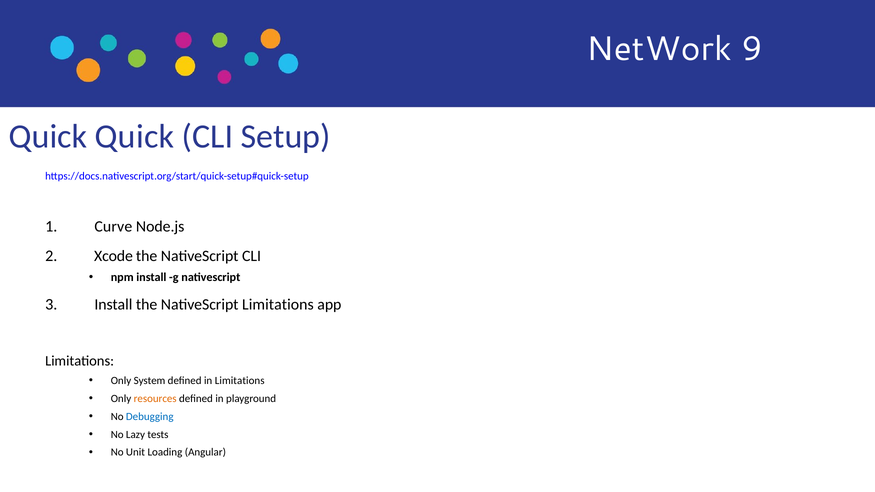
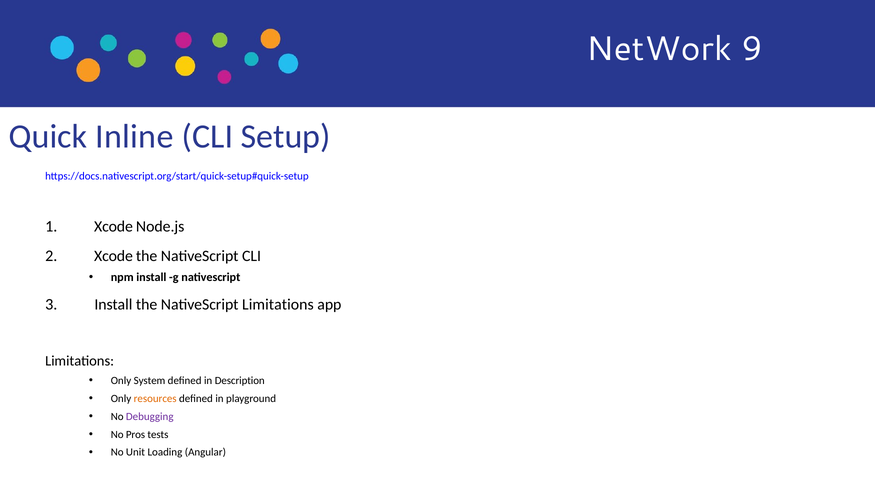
Quick Quick: Quick -> Inline
Curve at (113, 227): Curve -> Xcode
in Limitations: Limitations -> Description
Debugging colour: blue -> purple
Lazy: Lazy -> Pros
